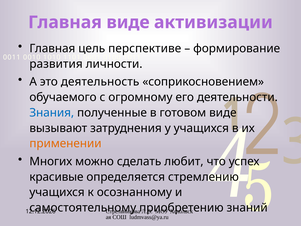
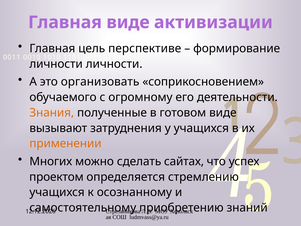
развития at (56, 64): развития -> личности
деятельность: деятельность -> организовать
Знания colour: blue -> orange
любит: любит -> сайтах
красивые: красивые -> проектом
